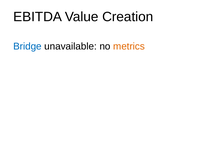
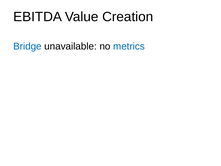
metrics colour: orange -> blue
